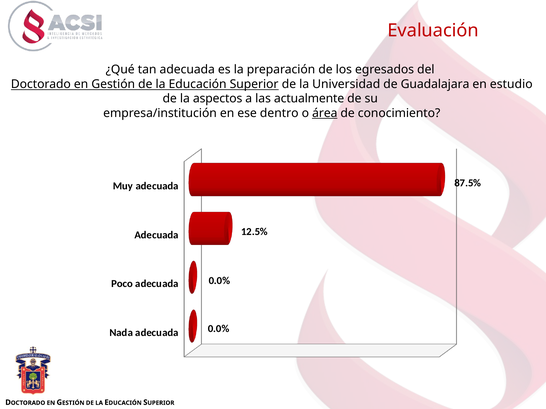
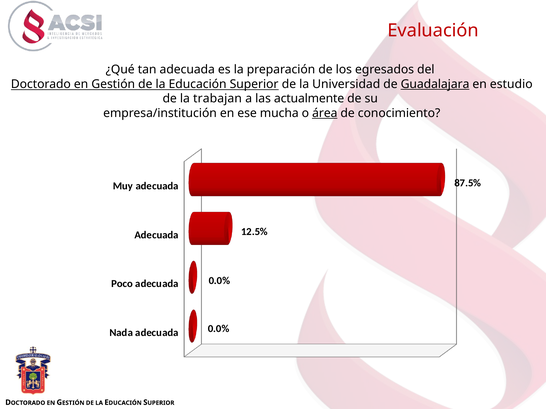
Guadalajara underline: none -> present
aspectos: aspectos -> trabajan
dentro: dentro -> mucha
